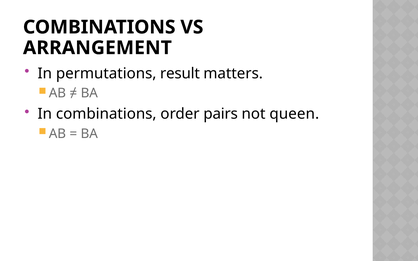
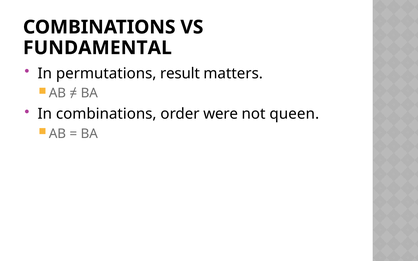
ARRANGEMENT: ARRANGEMENT -> FUNDAMENTAL
pairs: pairs -> were
